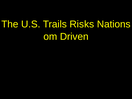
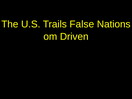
Risks: Risks -> False
